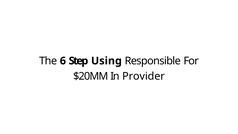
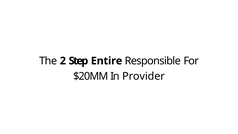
6: 6 -> 2
Using: Using -> Entire
